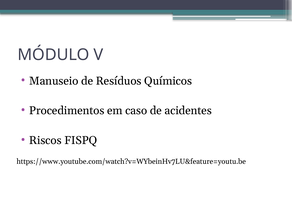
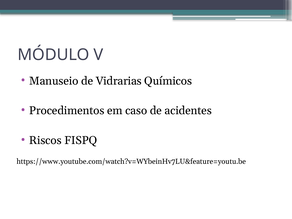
Resíduos: Resíduos -> Vidrarias
